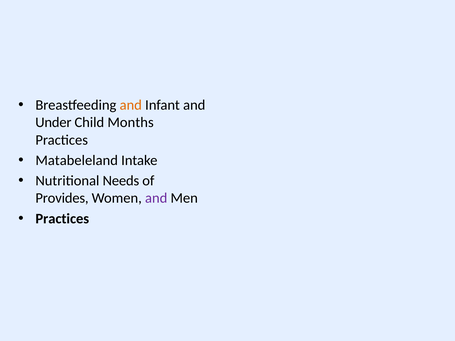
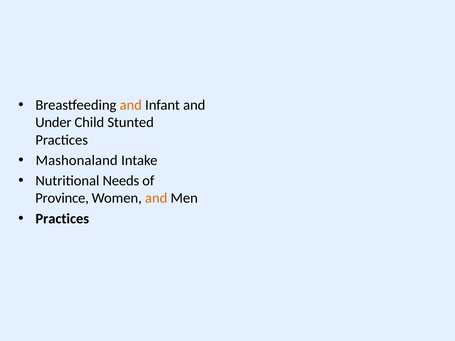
Months: Months -> Stunted
Matabeleland: Matabeleland -> Mashonaland
Provides: Provides -> Province
and at (156, 198) colour: purple -> orange
